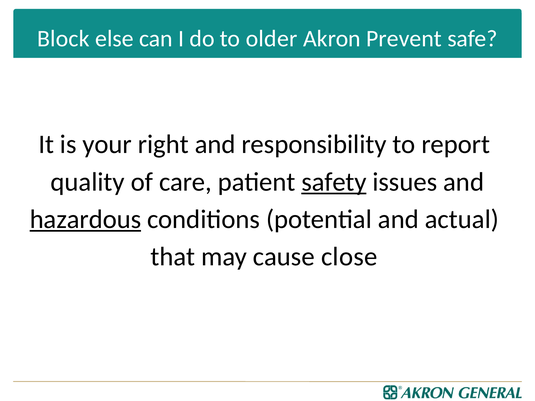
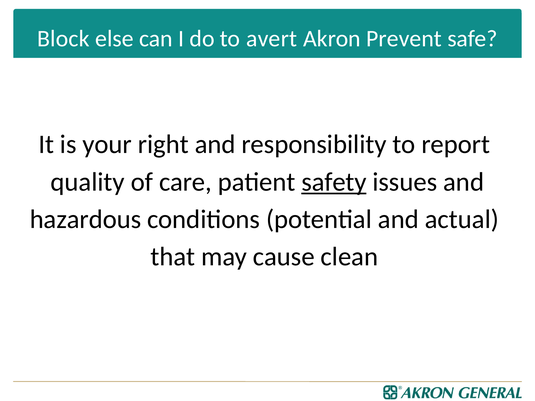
older: older -> avert
hazardous underline: present -> none
close: close -> clean
